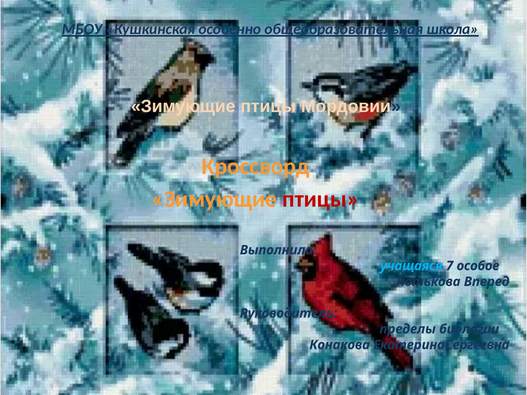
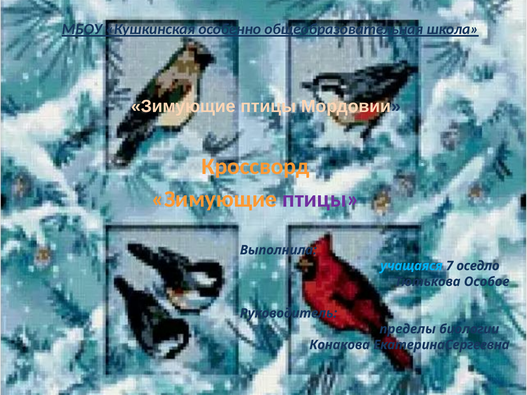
птицы at (321, 199) colour: red -> purple
особое: особое -> оседло
Вперед: Вперед -> Особое
